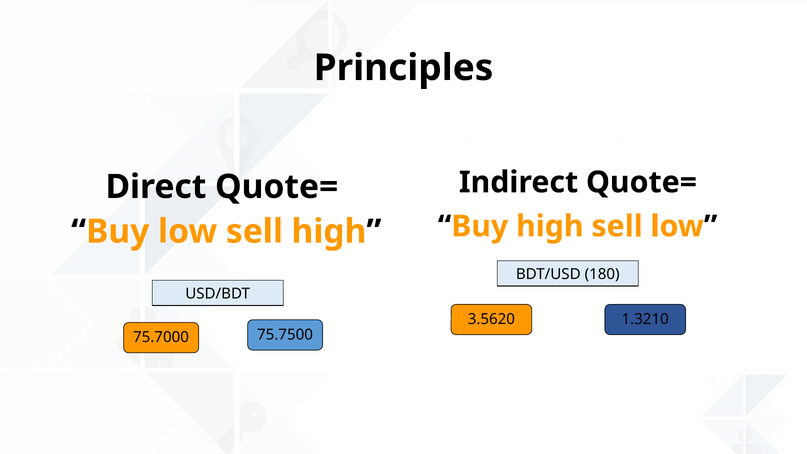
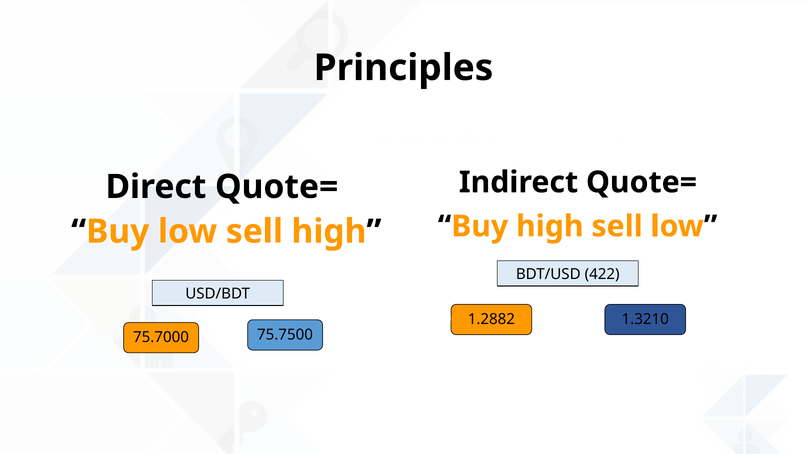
180: 180 -> 422
3.5620: 3.5620 -> 1.2882
